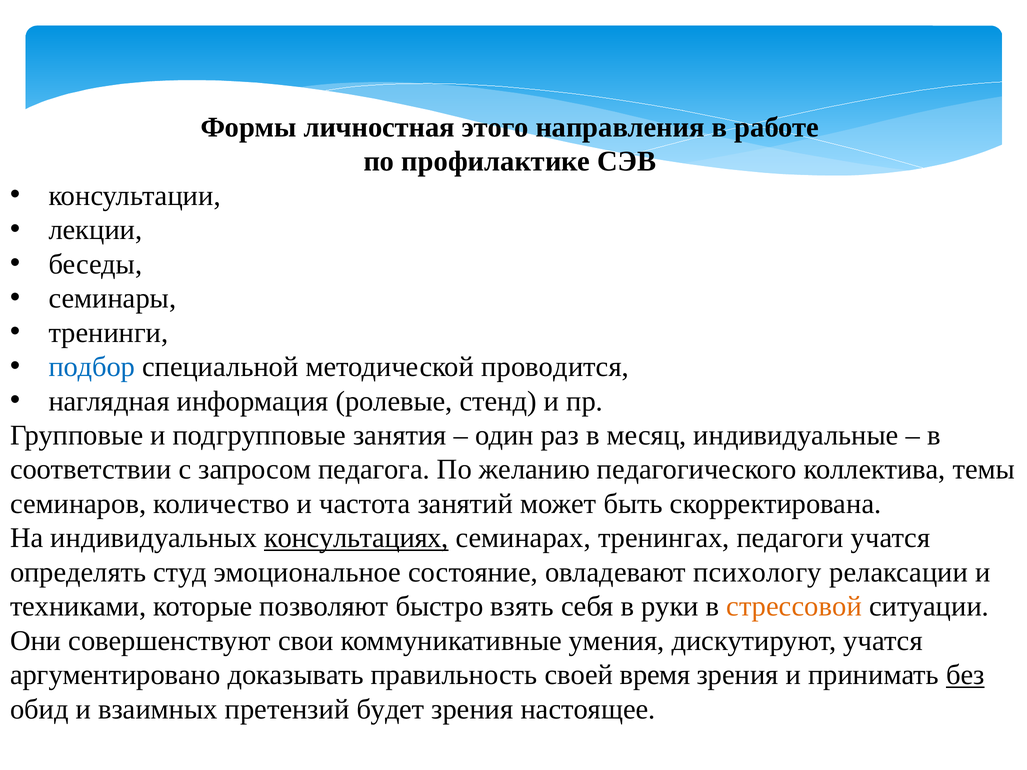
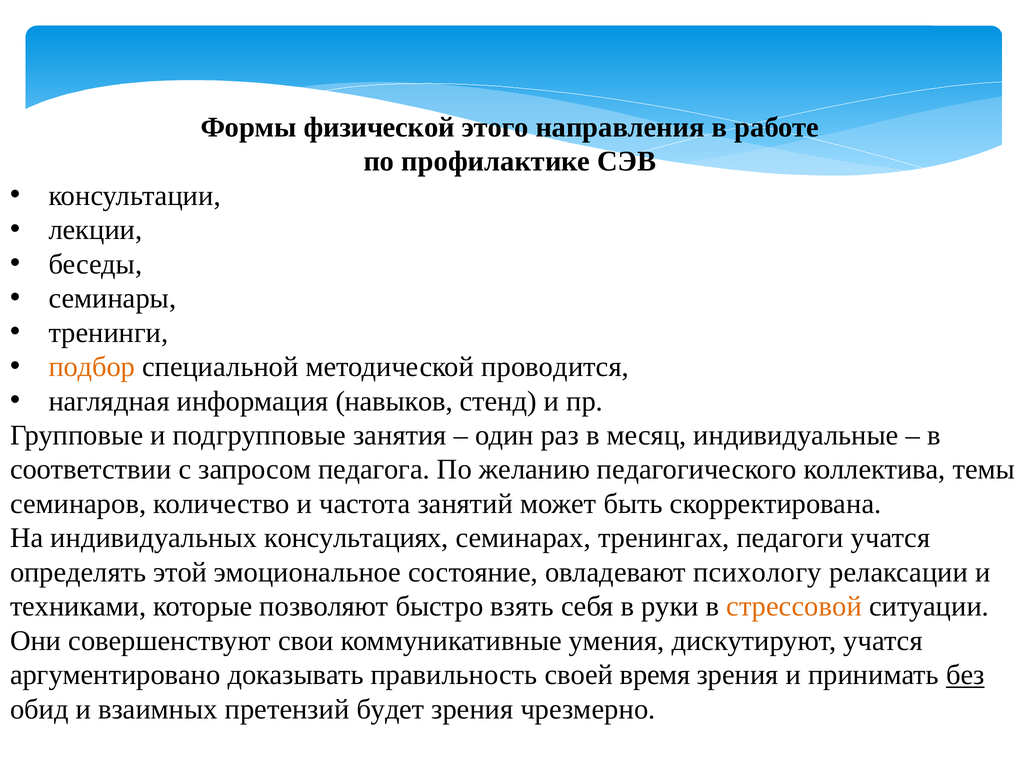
личностная: личностная -> физической
подбор colour: blue -> orange
ролевые: ролевые -> навыков
консультациях underline: present -> none
студ: студ -> этой
настоящее: настоящее -> чрезмерно
